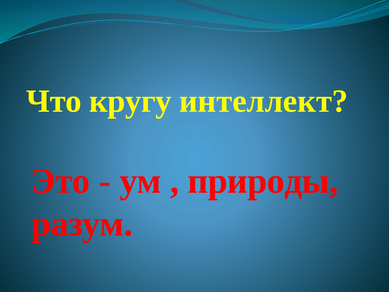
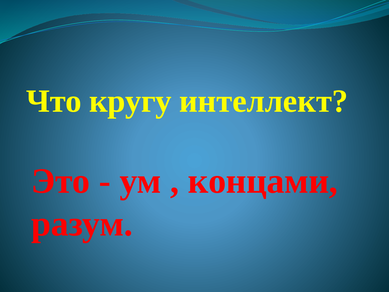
природы: природы -> концами
